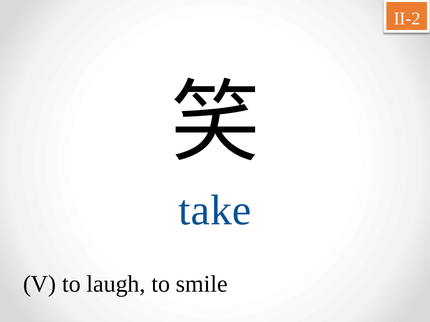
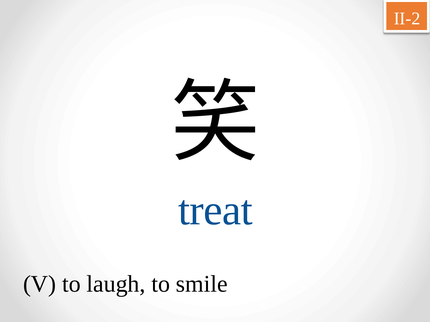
take: take -> treat
